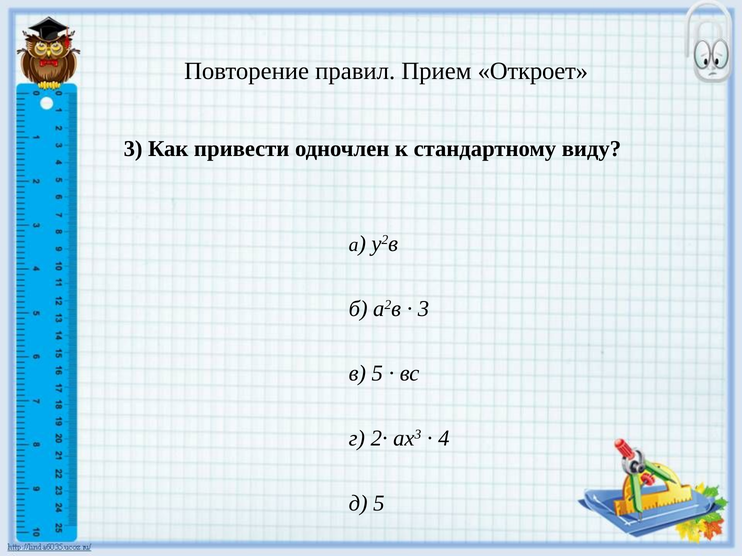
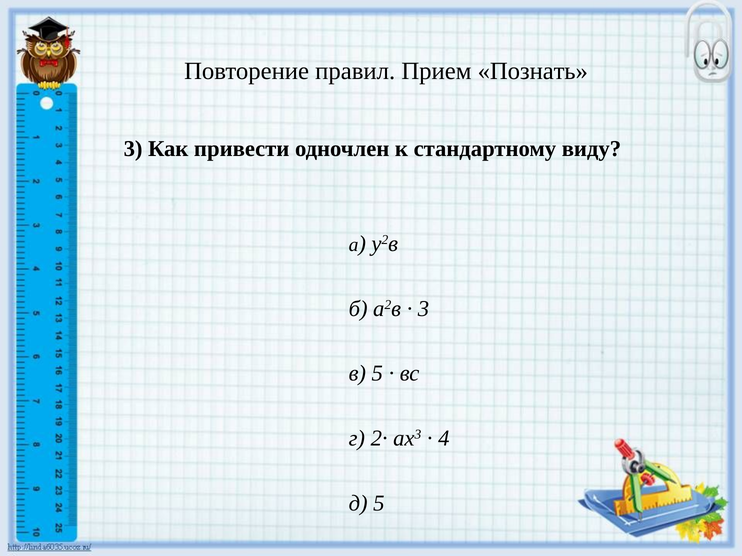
Откроет: Откроет -> Познать
